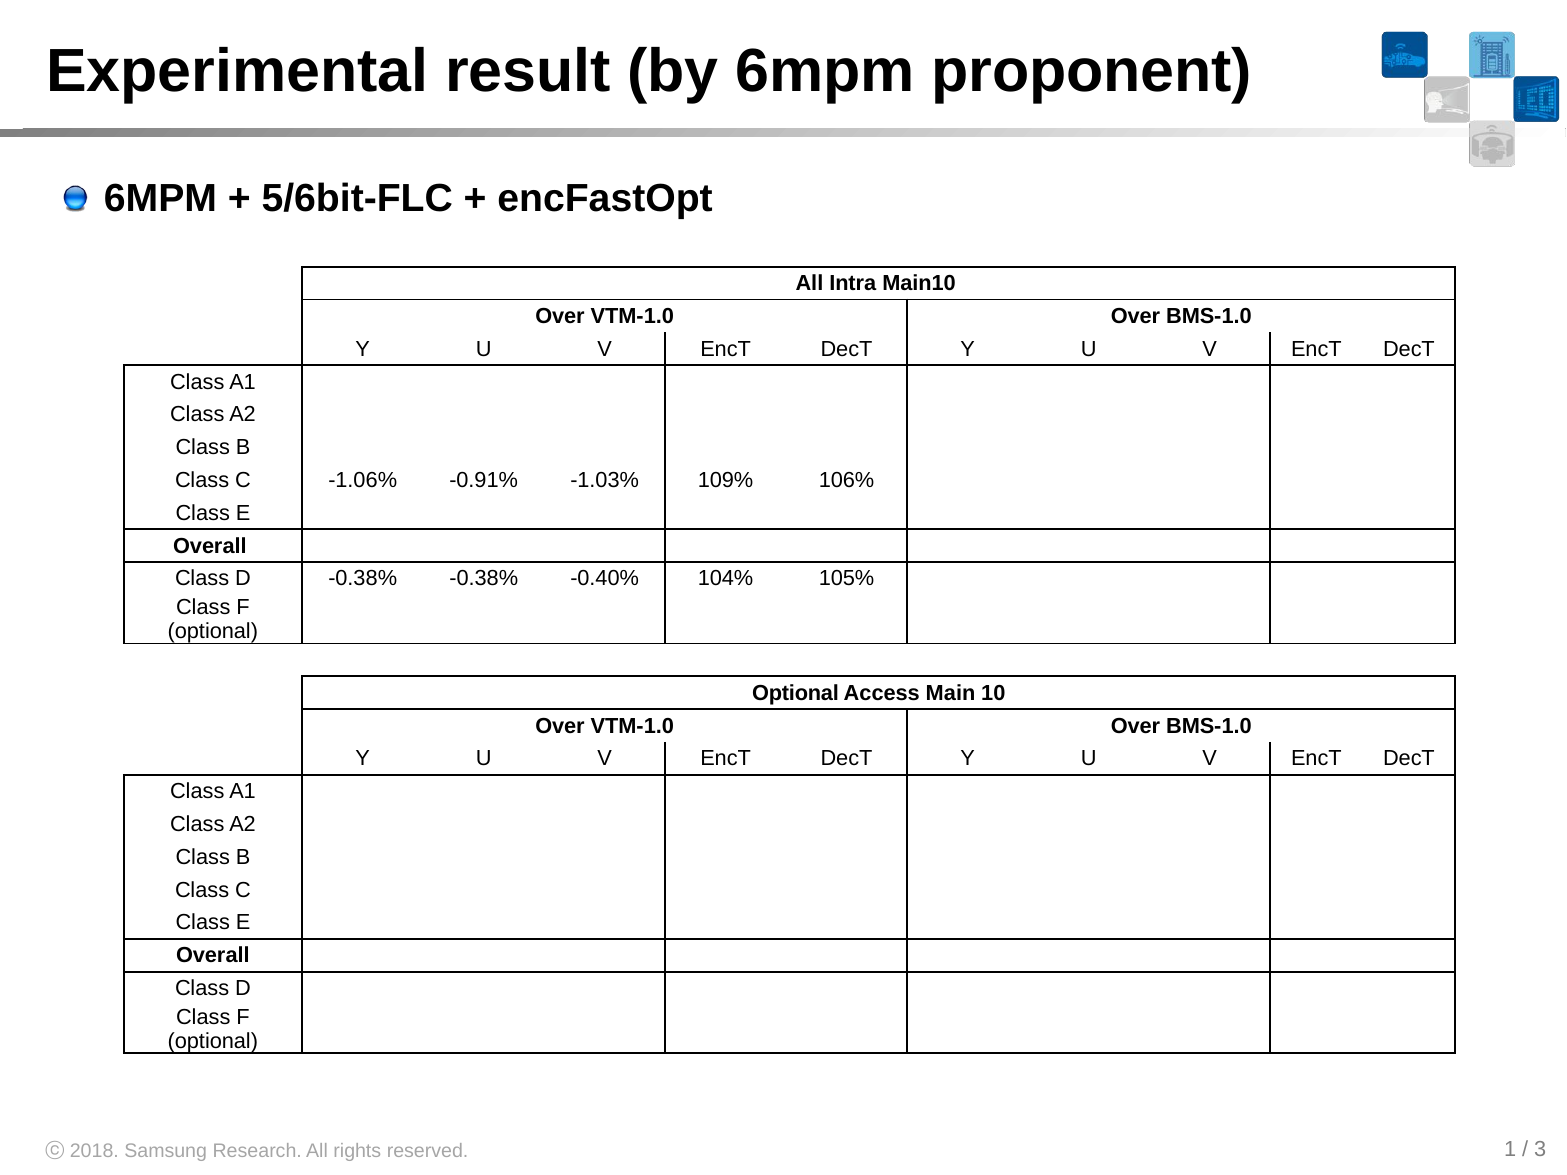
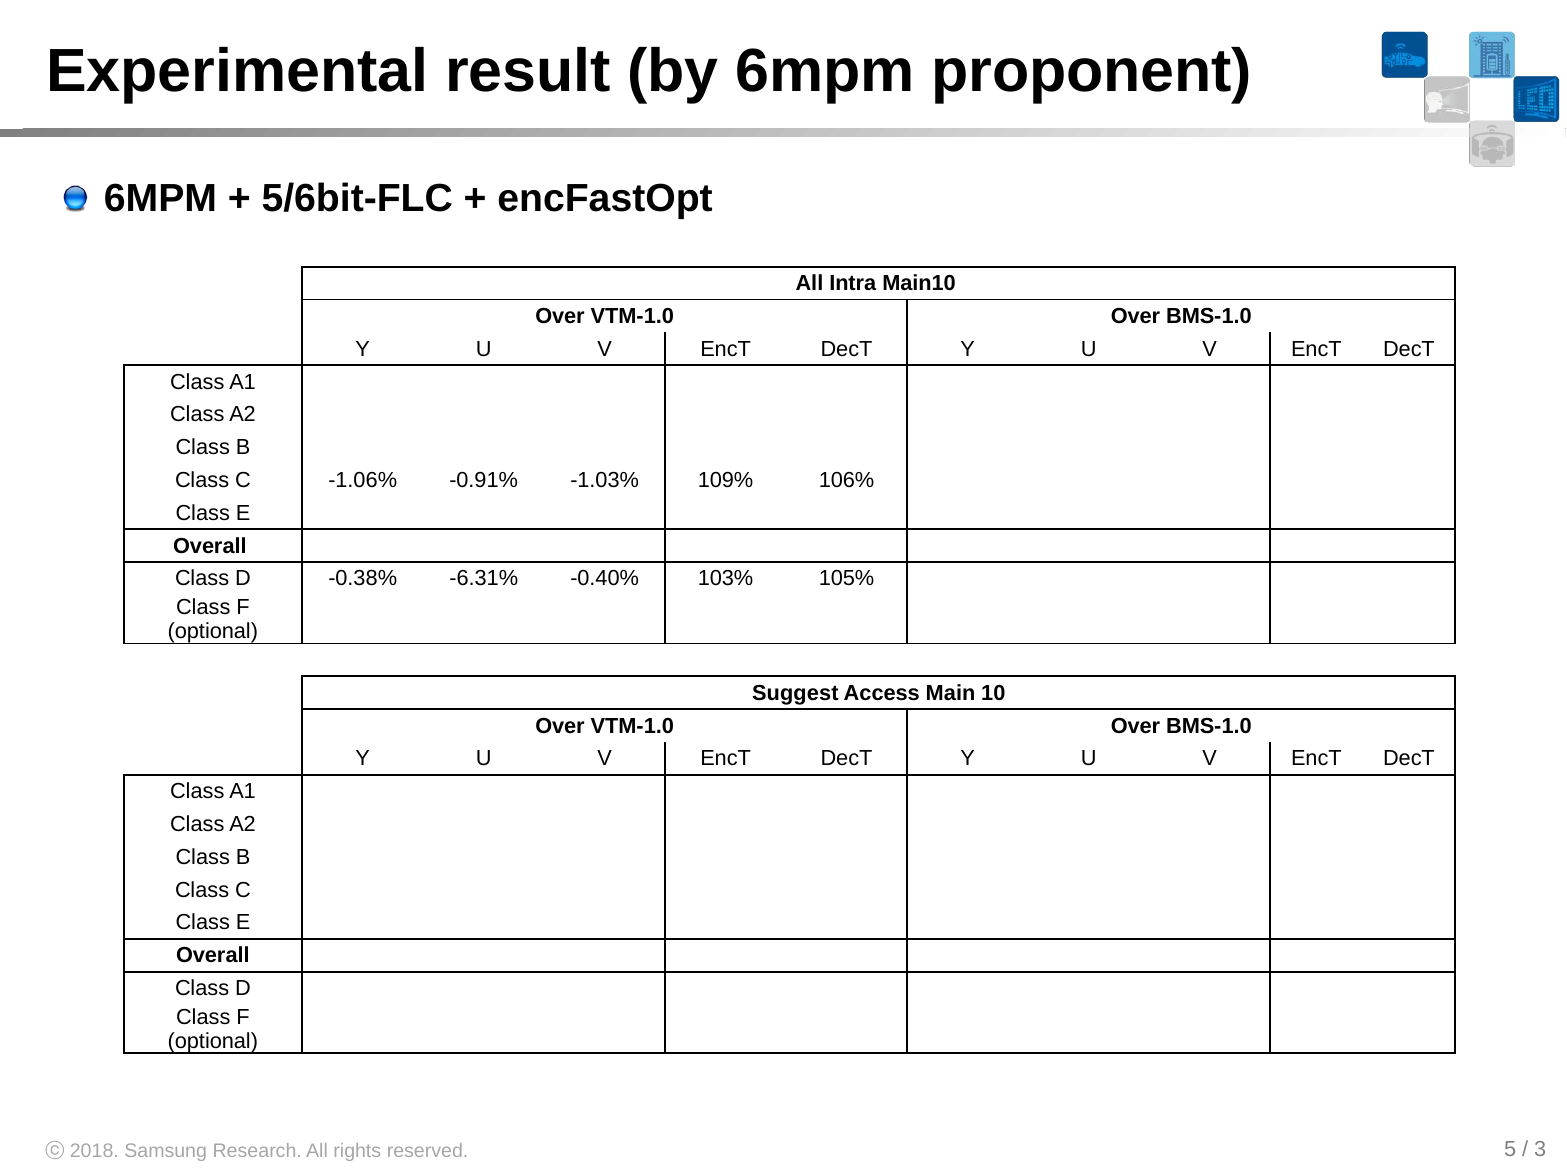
-0.38% -0.38%: -0.38% -> -6.31%
104%: 104% -> 103%
Optional at (795, 693): Optional -> Suggest
1: 1 -> 5
